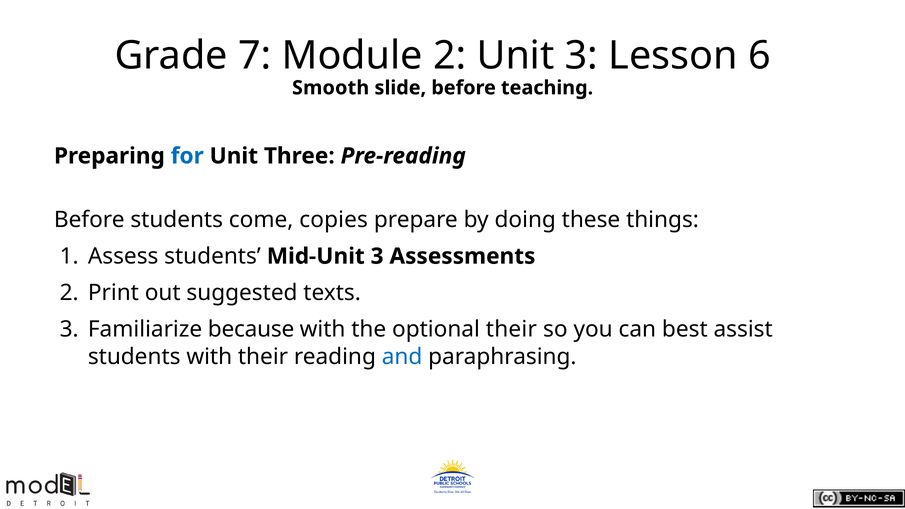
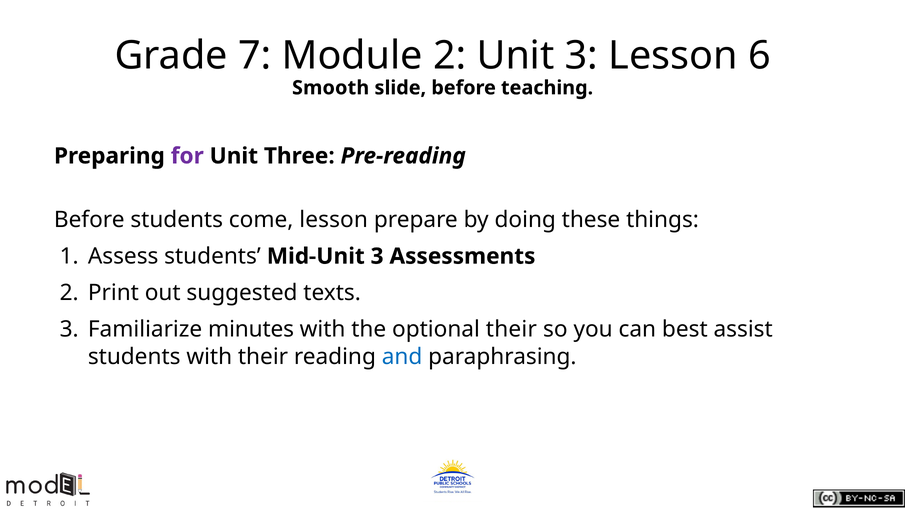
for colour: blue -> purple
come copies: copies -> lesson
because: because -> minutes
